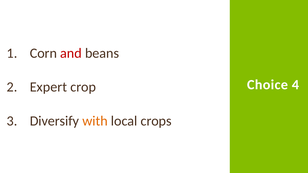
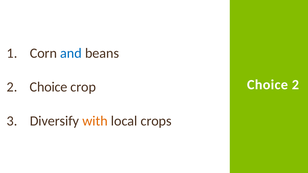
and colour: red -> blue
Choice 4: 4 -> 2
Expert at (48, 87): Expert -> Choice
